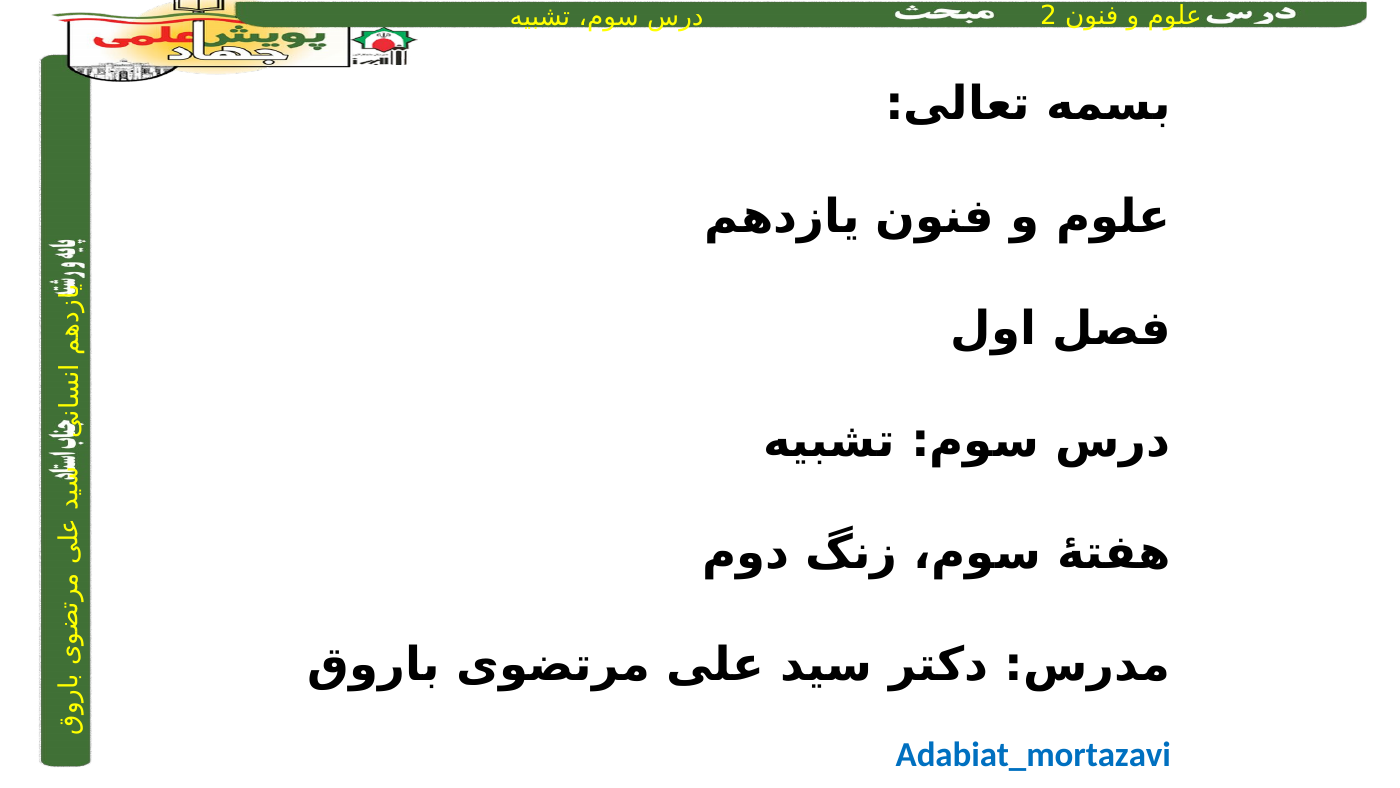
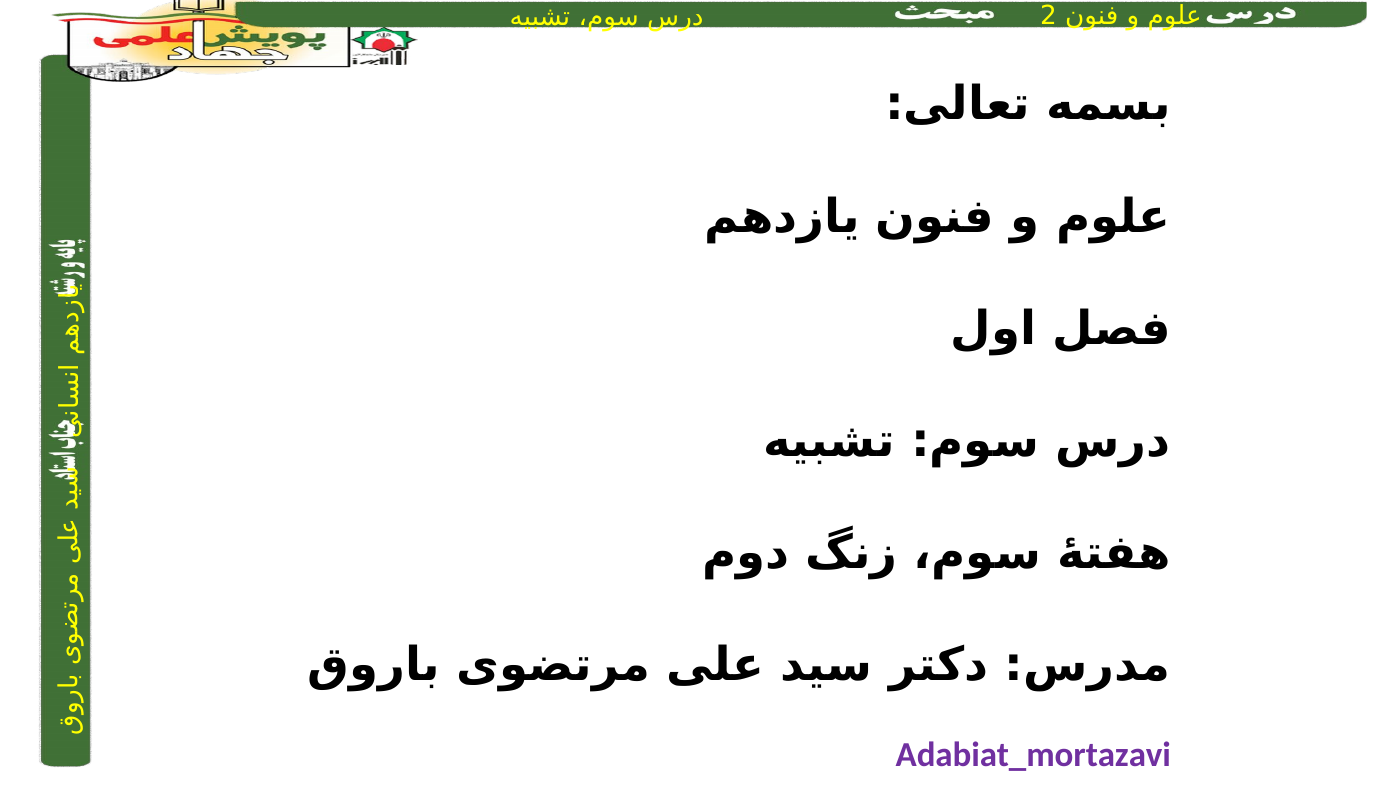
Adabiat_mortazavi colour: blue -> purple
